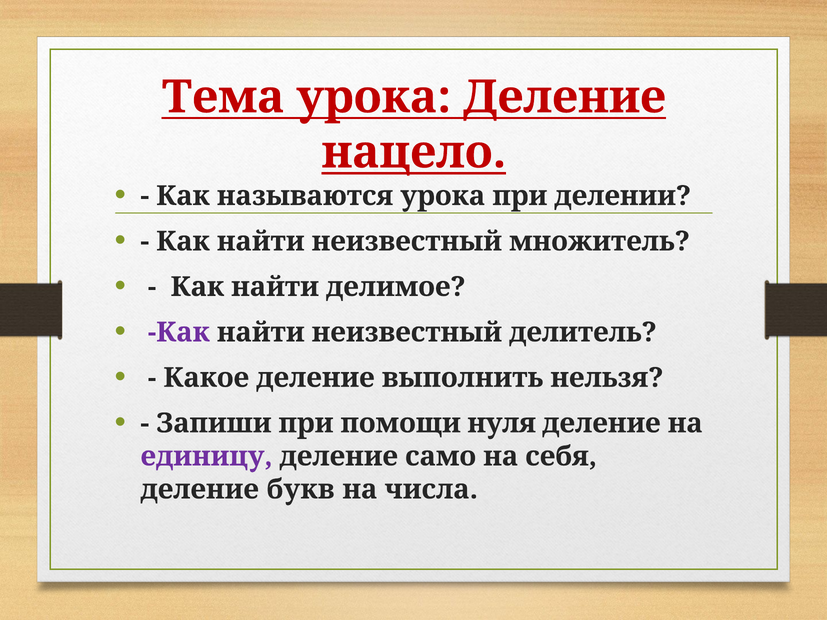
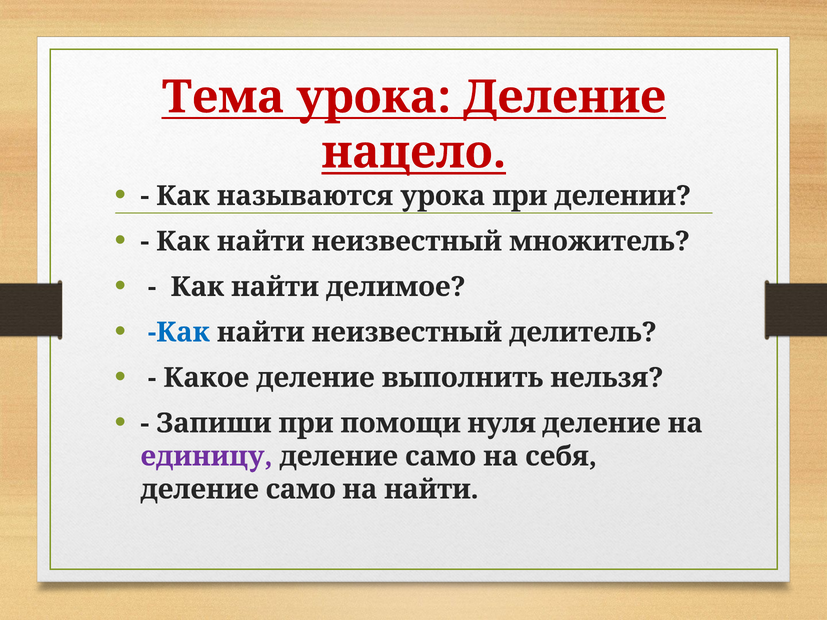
Как at (179, 332) colour: purple -> blue
букв at (301, 490): букв -> само
на числа: числа -> найти
